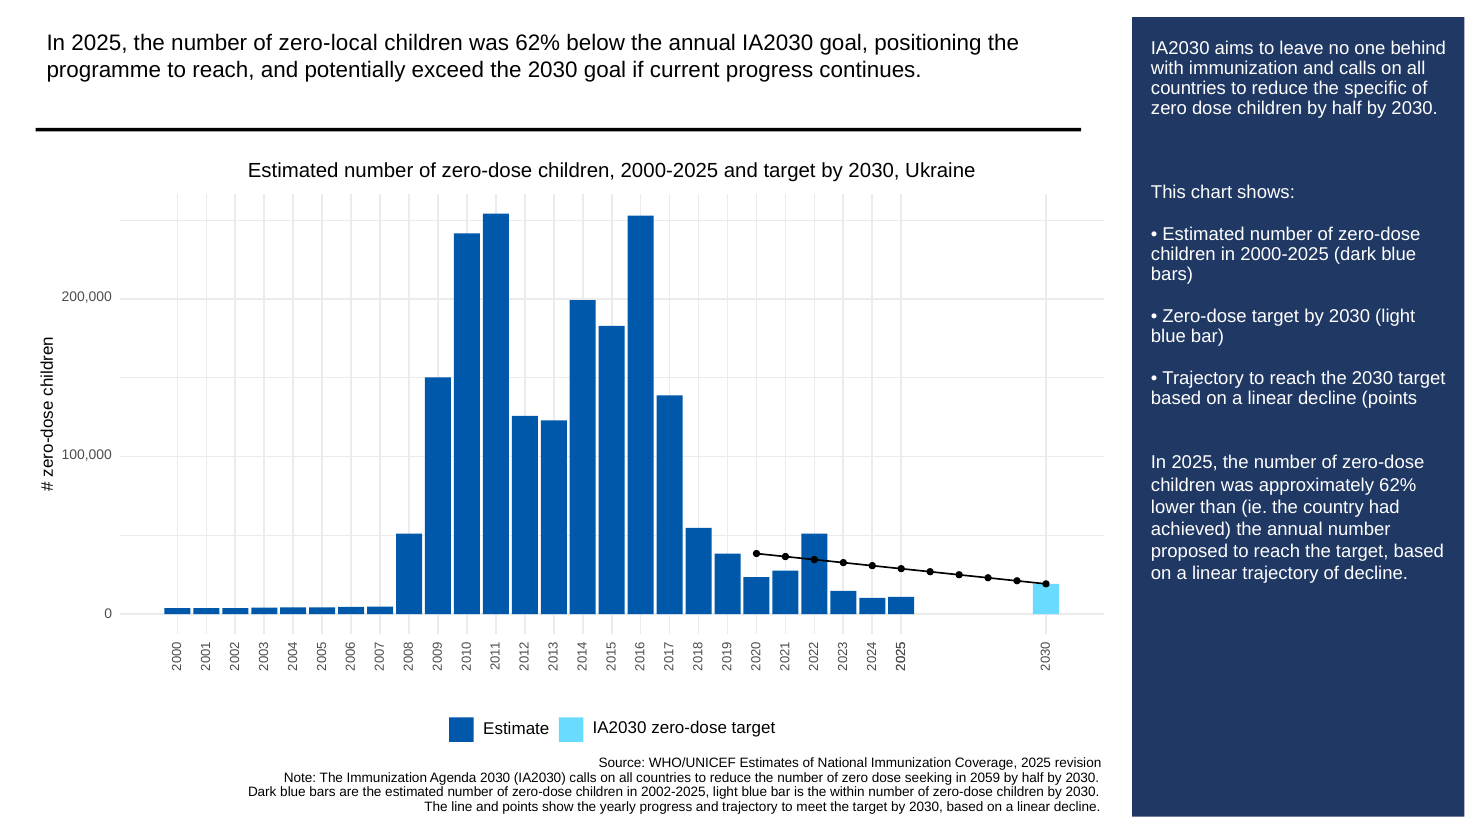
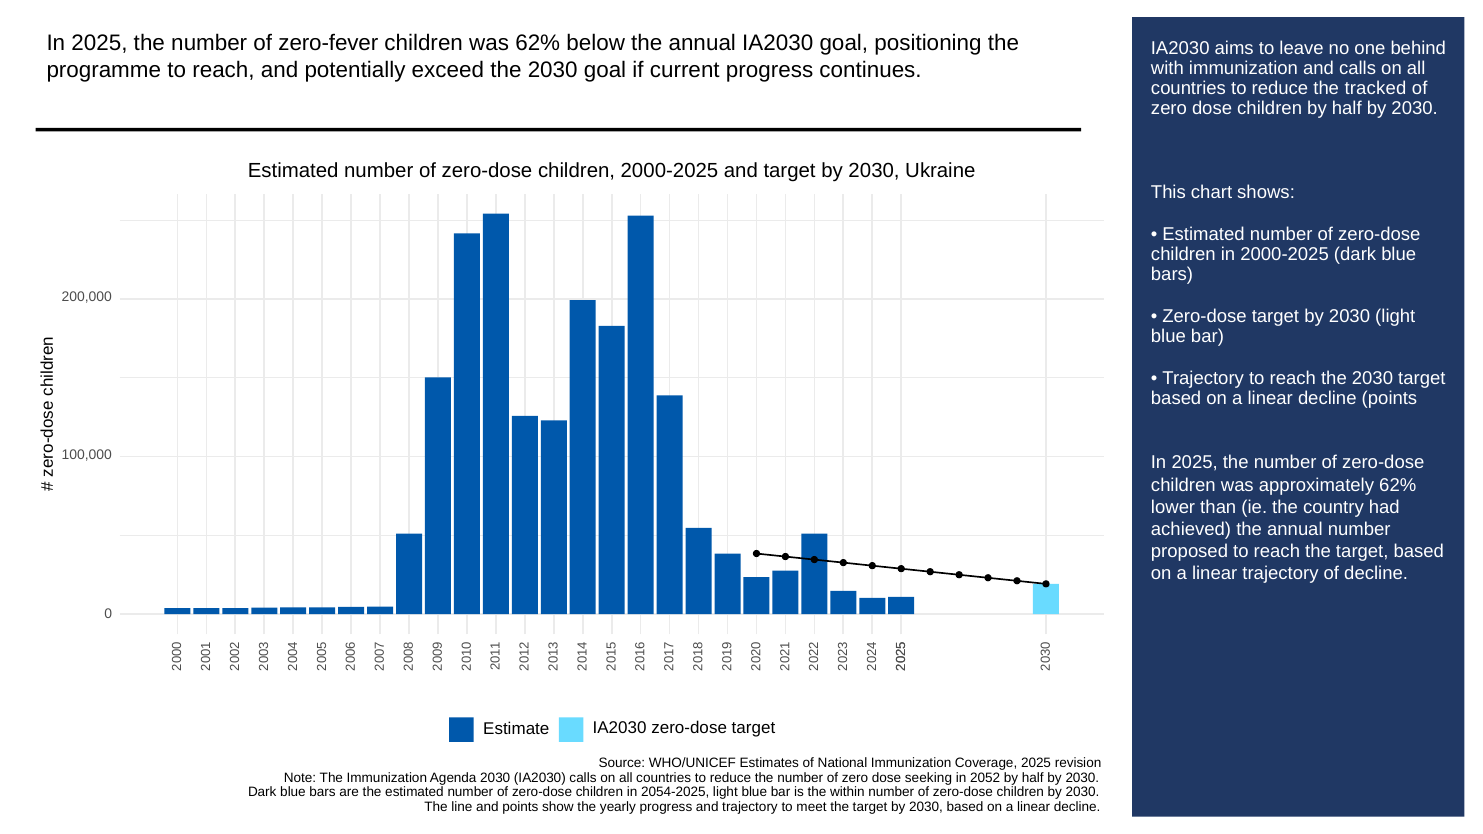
zero-local: zero-local -> zero-fever
specific: specific -> tracked
2059: 2059 -> 2052
2002-2025: 2002-2025 -> 2054-2025
